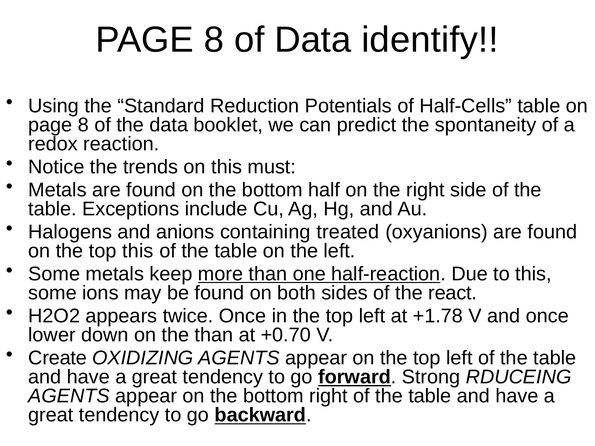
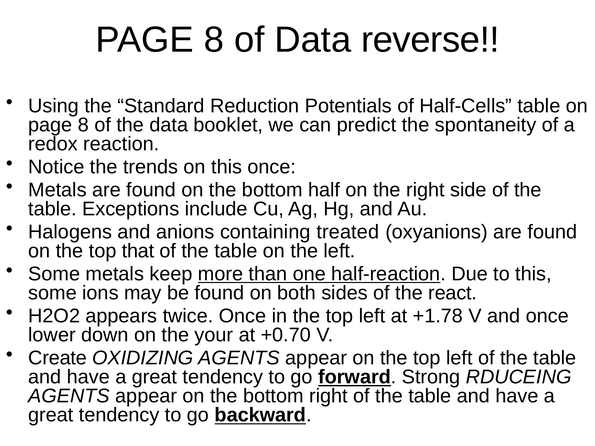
identify: identify -> reverse
this must: must -> once
top this: this -> that
the than: than -> your
